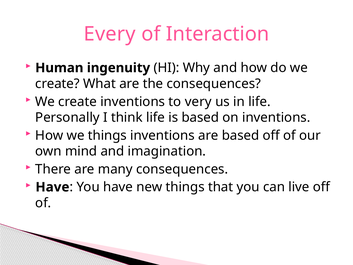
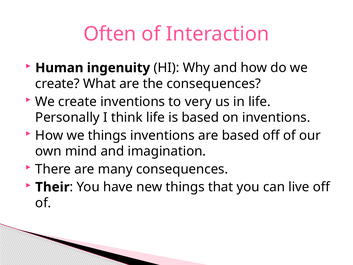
Every: Every -> Often
Have at (52, 187): Have -> Their
